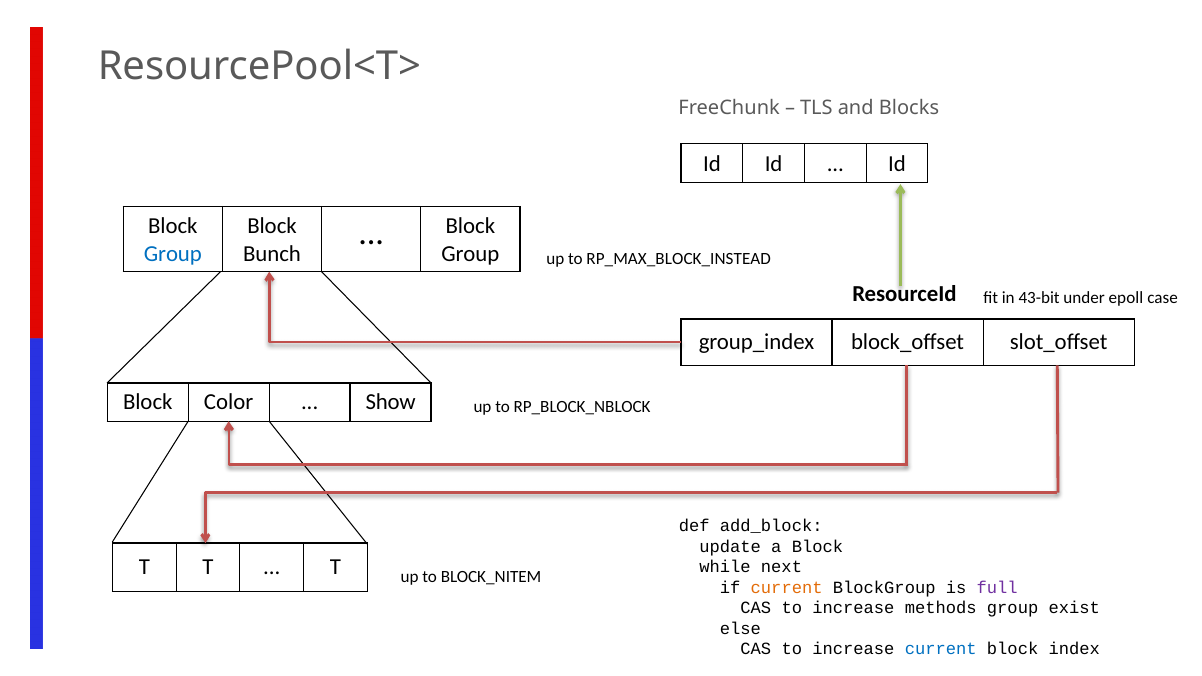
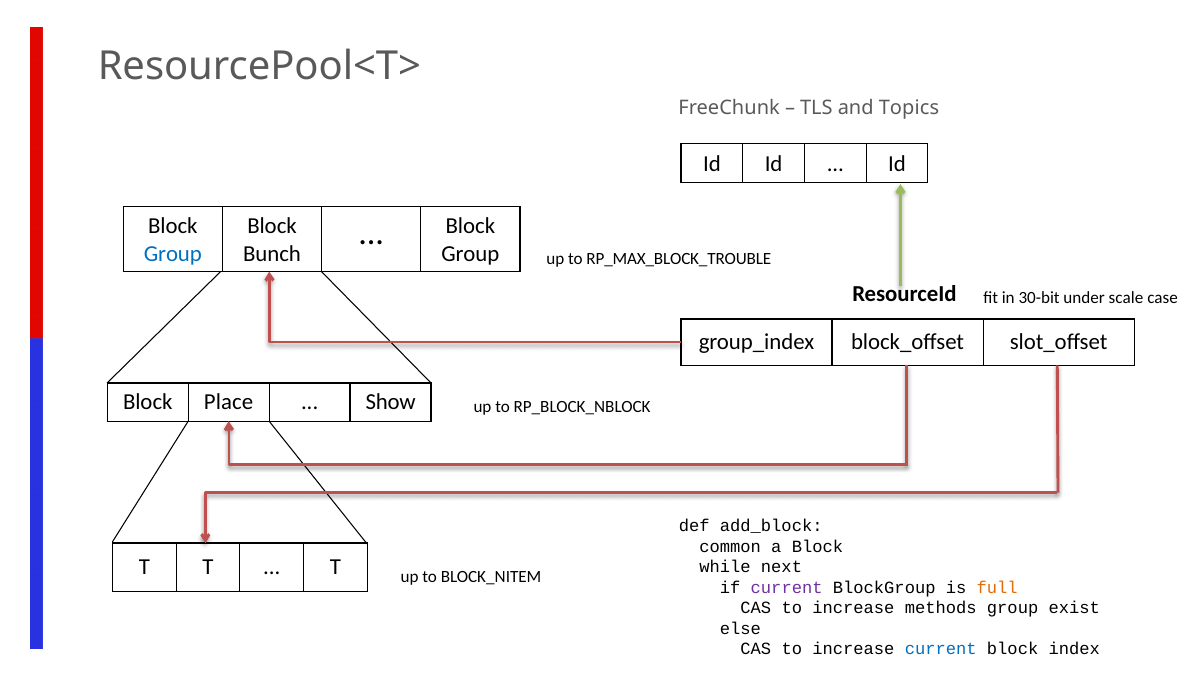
Blocks: Blocks -> Topics
RP_MAX_BLOCK_INSTEAD: RP_MAX_BLOCK_INSTEAD -> RP_MAX_BLOCK_TROUBLE
43-bit: 43-bit -> 30-bit
epoll: epoll -> scale
Color: Color -> Place
update: update -> common
current at (787, 587) colour: orange -> purple
full colour: purple -> orange
